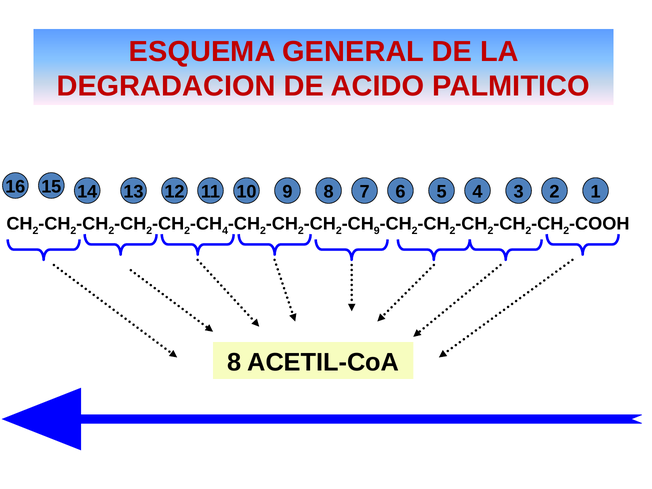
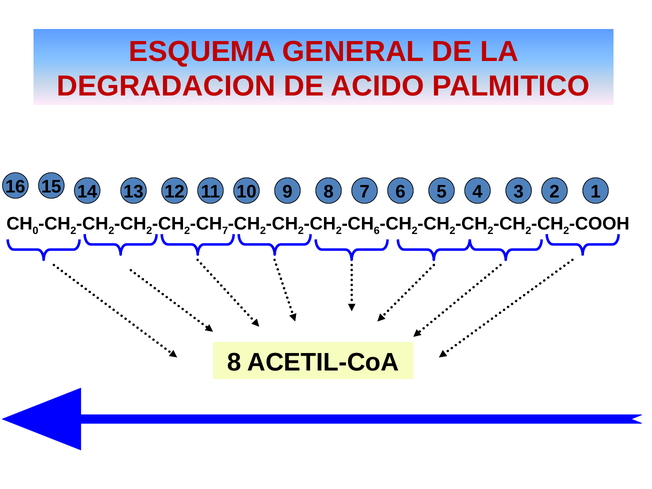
2 at (36, 231): 2 -> 0
4 at (225, 231): 4 -> 7
9 at (377, 231): 9 -> 6
